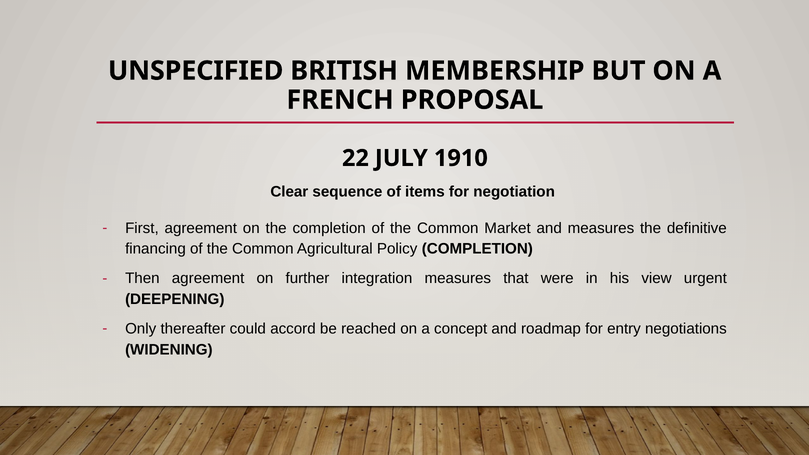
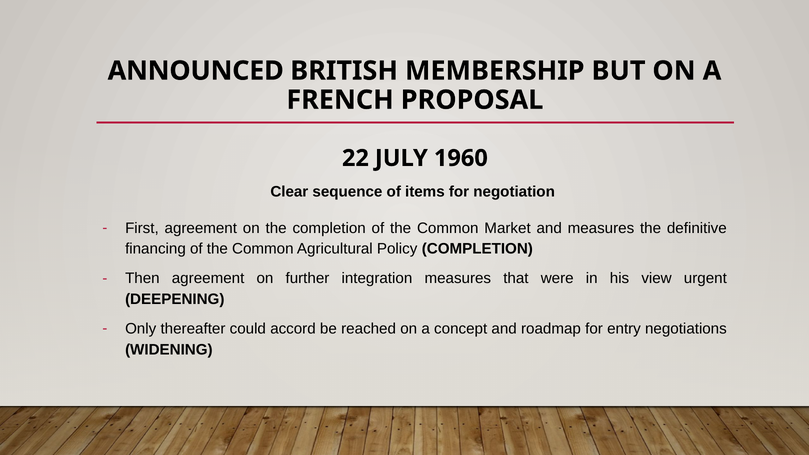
UNSPECIFIED: UNSPECIFIED -> ANNOUNCED
1910: 1910 -> 1960
